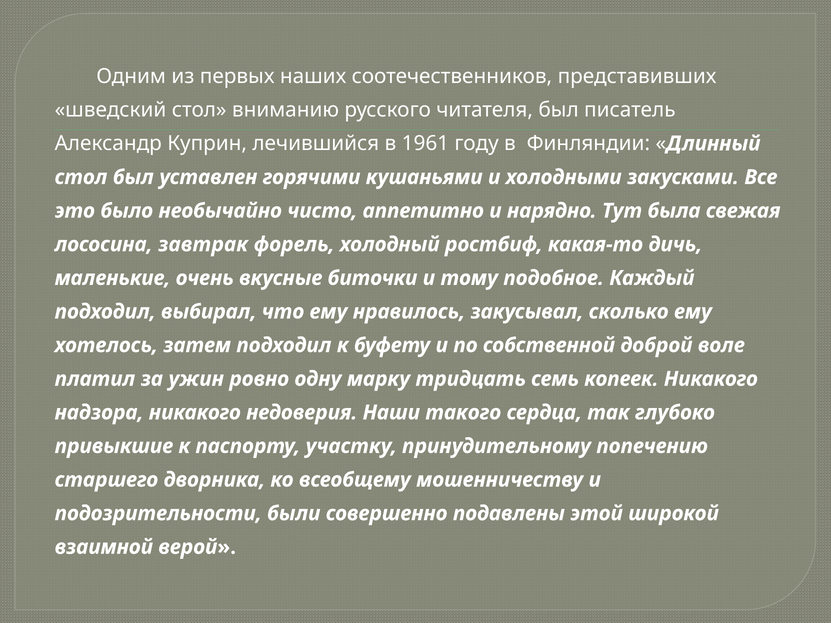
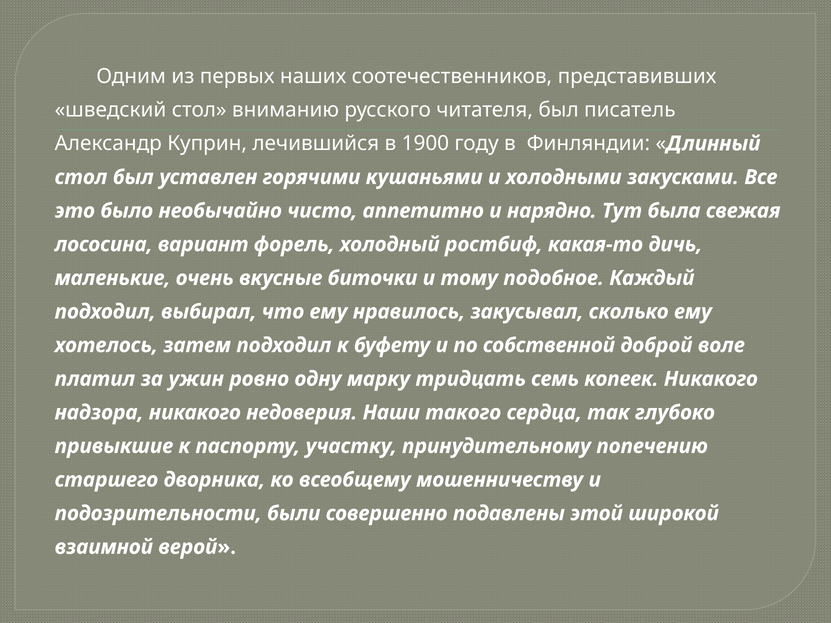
1961: 1961 -> 1900
завтрак: завтрак -> вариант
